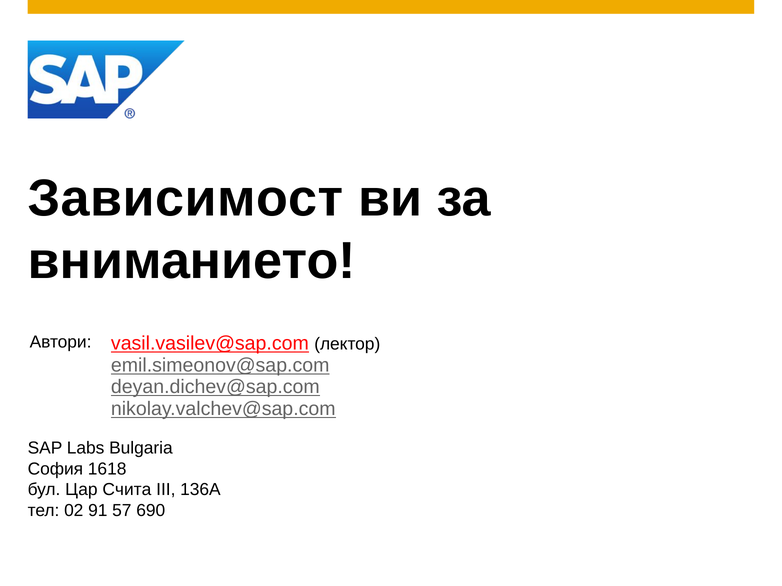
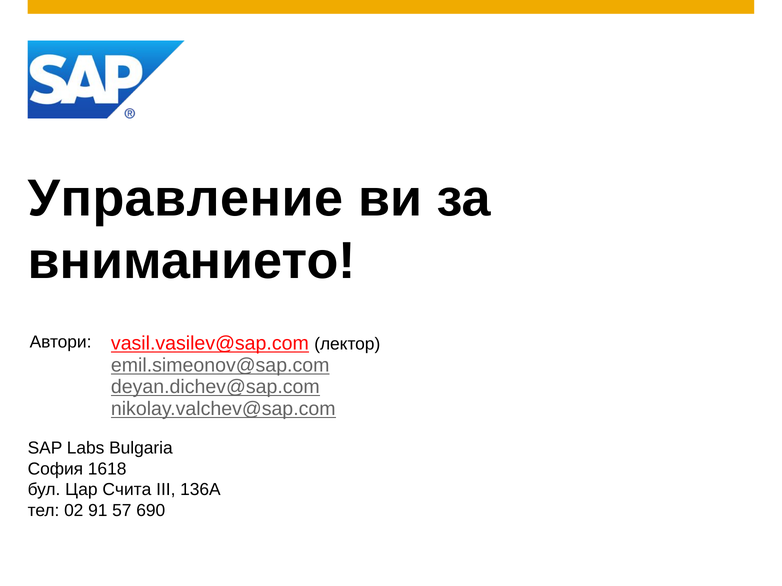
Зависимост: Зависимост -> Управление
